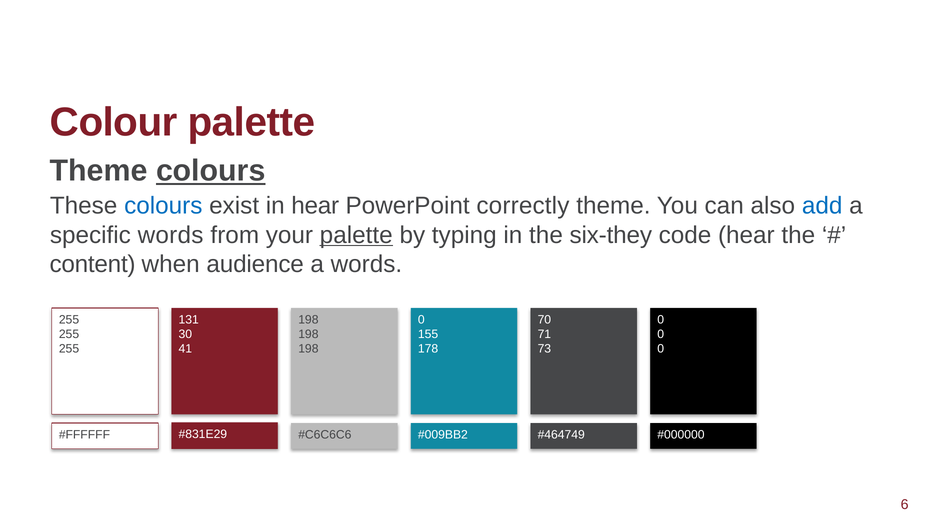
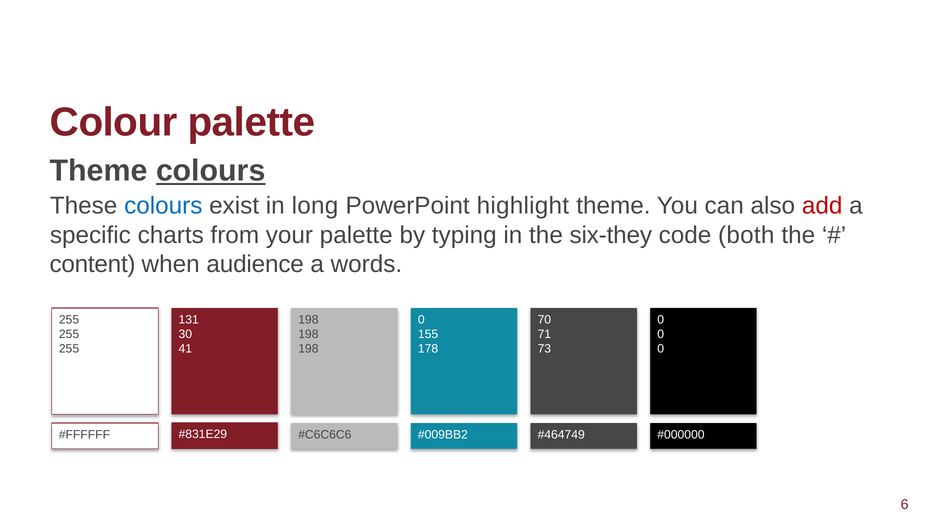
in hear: hear -> long
correctly: correctly -> highlight
add colour: blue -> red
specific words: words -> charts
palette at (356, 235) underline: present -> none
code hear: hear -> both
